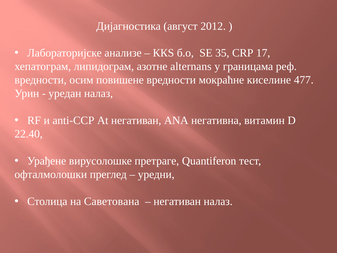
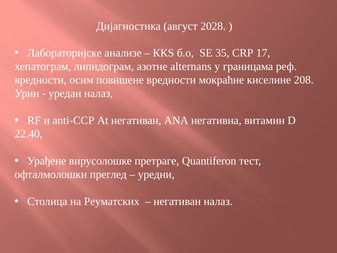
2012: 2012 -> 2028
477: 477 -> 208
Саветована: Саветована -> Реуматских
